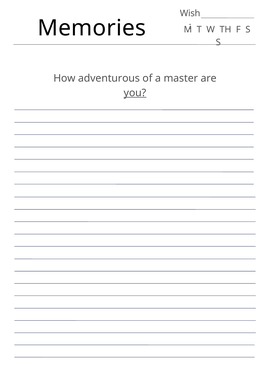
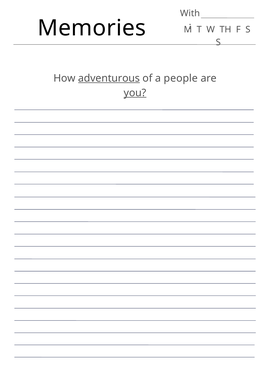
Wish: Wish -> With
adventurous underline: none -> present
master: master -> people
